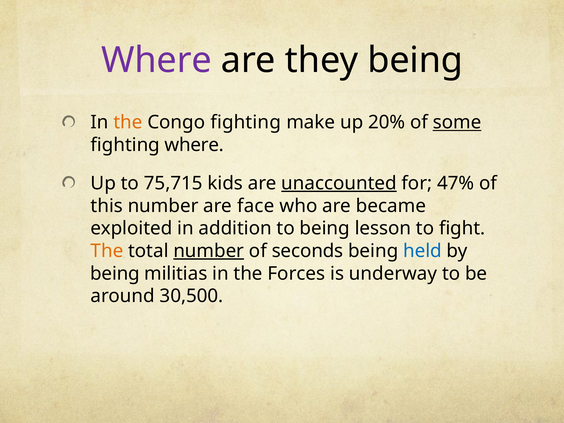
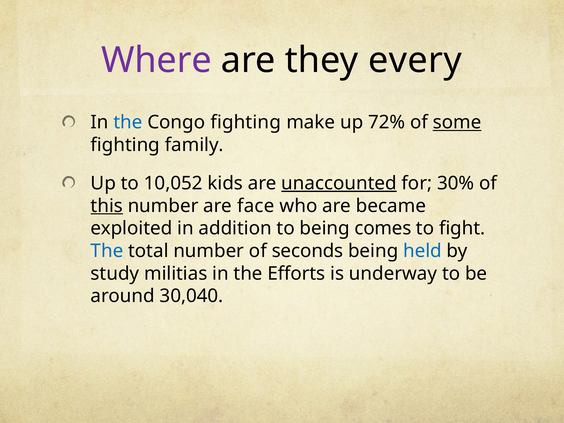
they being: being -> every
the at (128, 122) colour: orange -> blue
20%: 20% -> 72%
fighting where: where -> family
75,715: 75,715 -> 10,052
47%: 47% -> 30%
this underline: none -> present
lesson: lesson -> comes
The at (107, 251) colour: orange -> blue
number at (209, 251) underline: present -> none
being at (115, 273): being -> study
Forces: Forces -> Efforts
30,500: 30,500 -> 30,040
